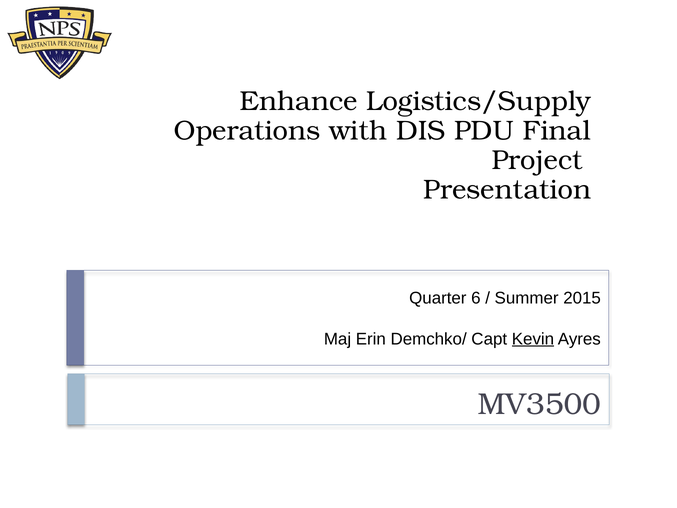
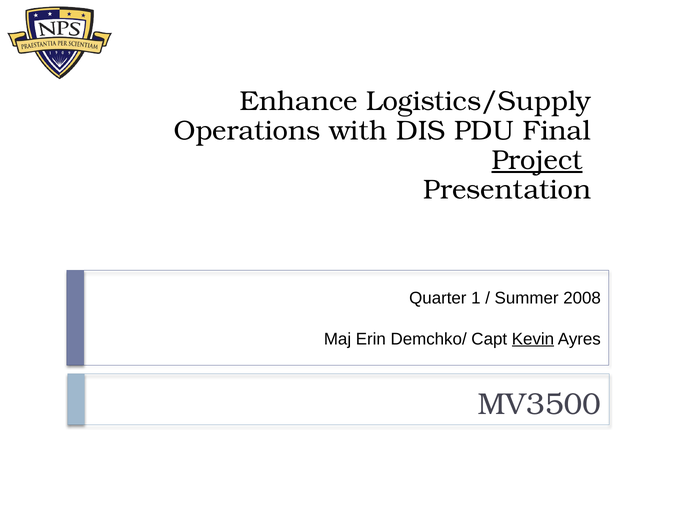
Project underline: none -> present
6: 6 -> 1
2015: 2015 -> 2008
